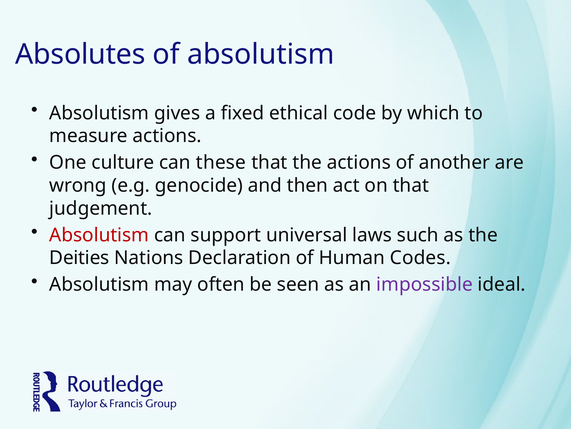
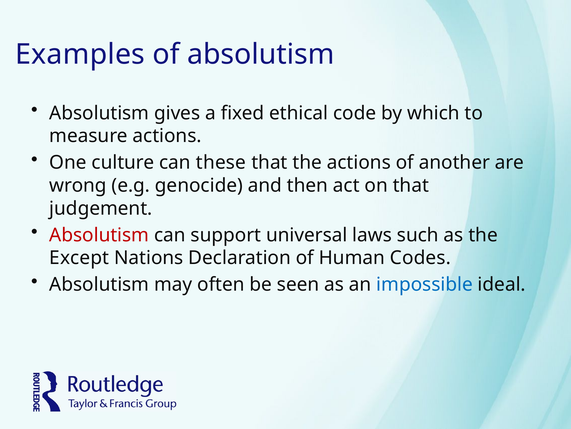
Absolutes: Absolutes -> Examples
Deities: Deities -> Except
impossible colour: purple -> blue
